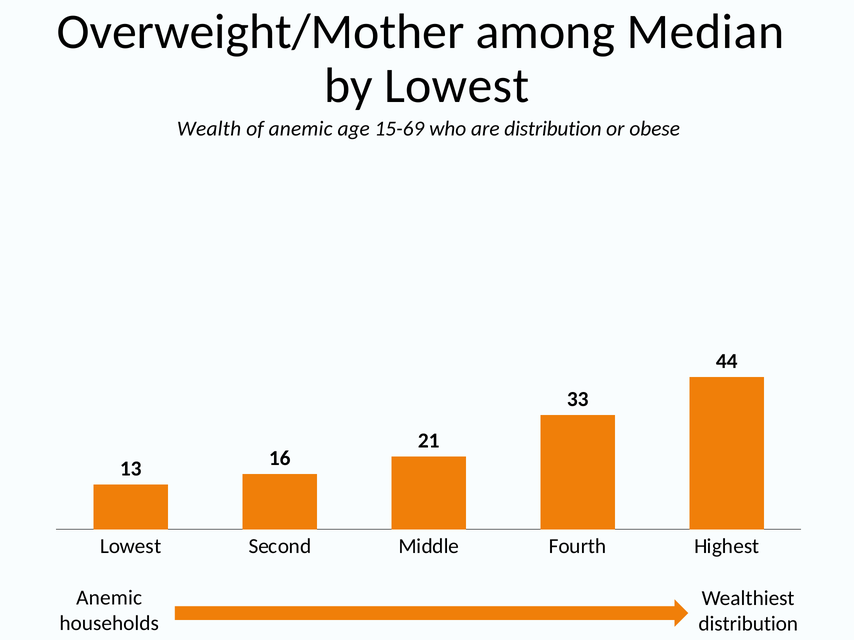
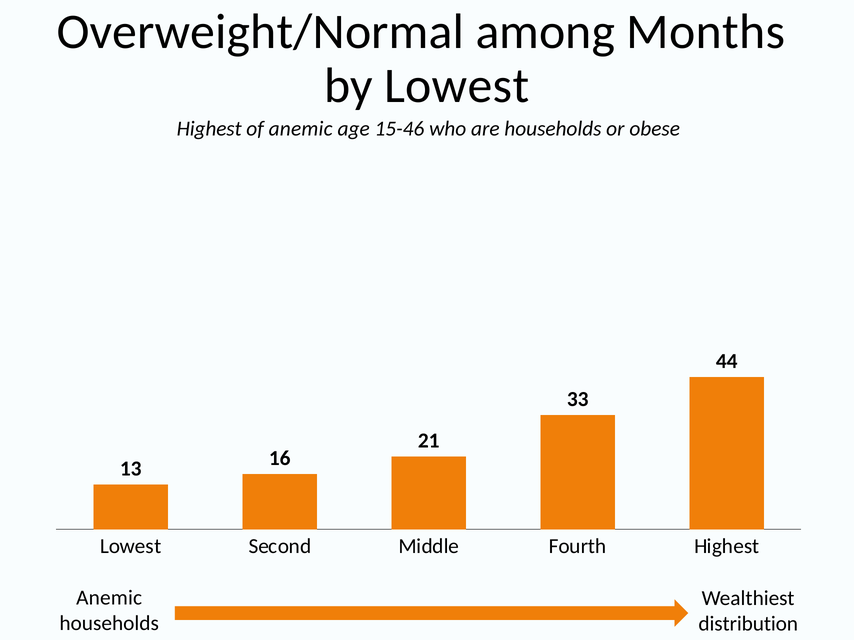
Overweight/Mother: Overweight/Mother -> Overweight/Normal
Median: Median -> Months
Wealth at (209, 129): Wealth -> Highest
15-69: 15-69 -> 15-46
are distribution: distribution -> households
